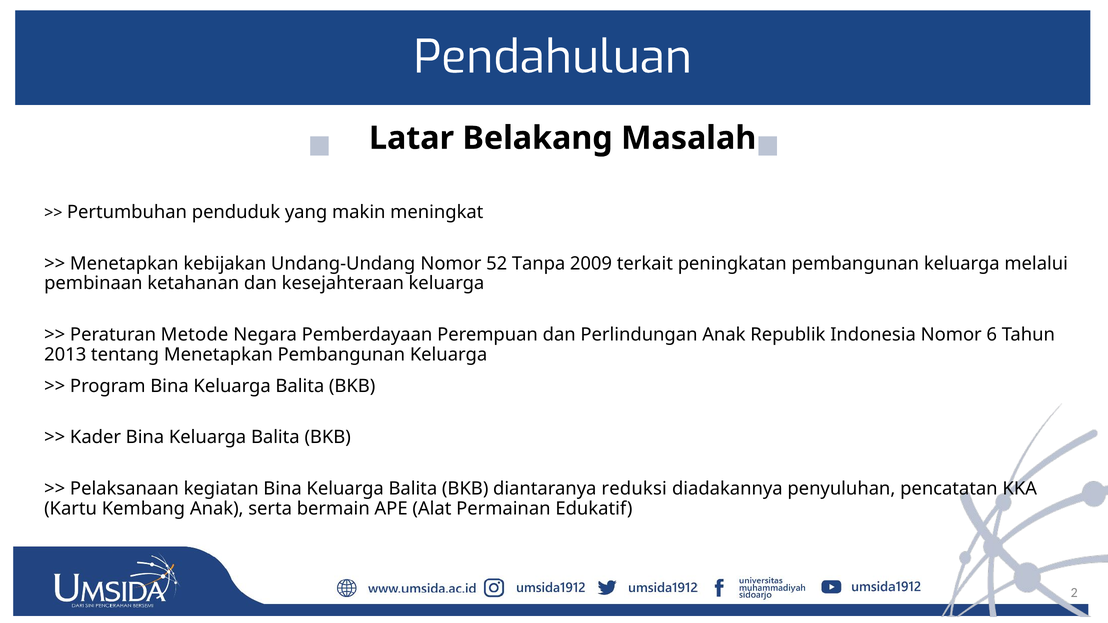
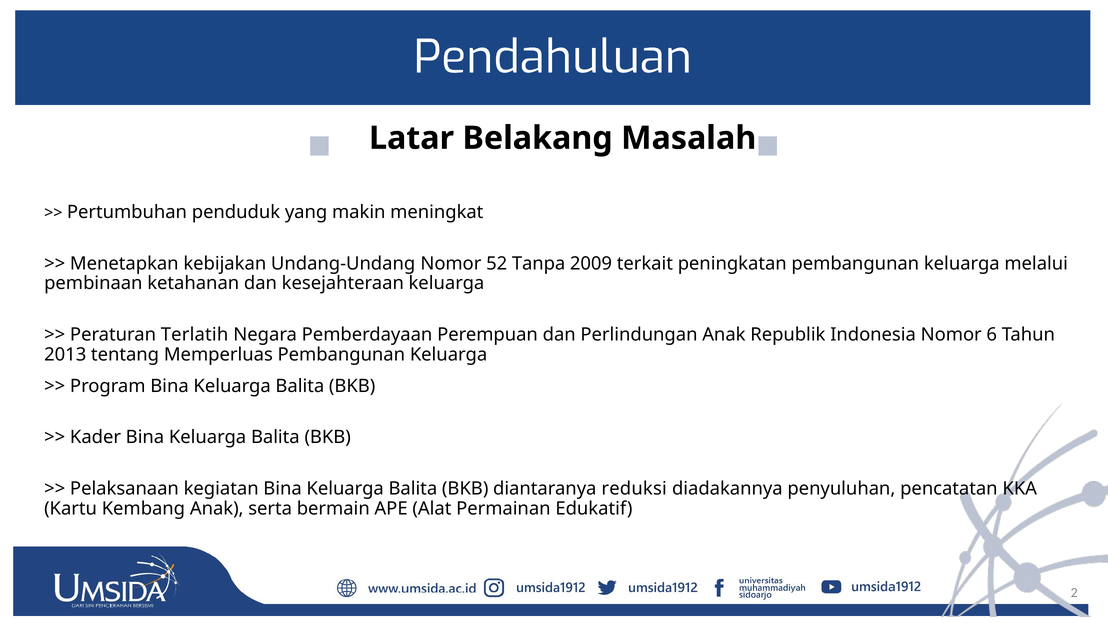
Metode: Metode -> Terlatih
tentang Menetapkan: Menetapkan -> Memperluas
